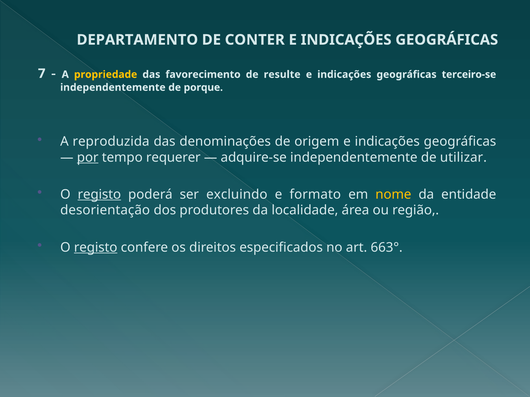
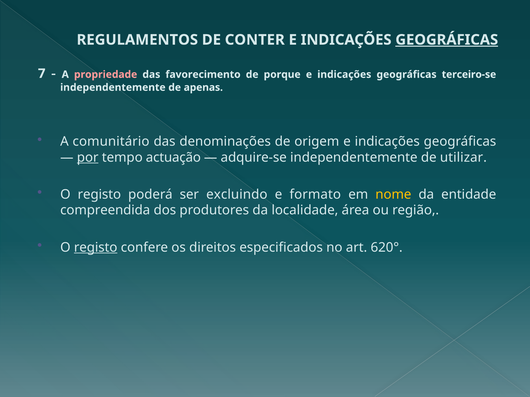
DEPARTAMENTO: DEPARTAMENTO -> REGULAMENTOS
GEOGRÁFICAS at (447, 40) underline: none -> present
propriedade colour: yellow -> pink
resulte: resulte -> porque
porque: porque -> apenas
reproduzida: reproduzida -> comunitário
requerer: requerer -> actuação
registo at (99, 195) underline: present -> none
desorientação: desorientação -> compreendida
663°: 663° -> 620°
